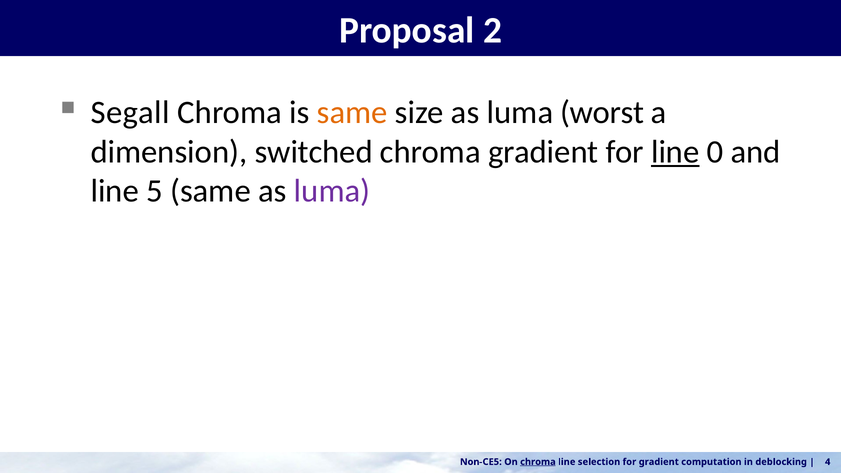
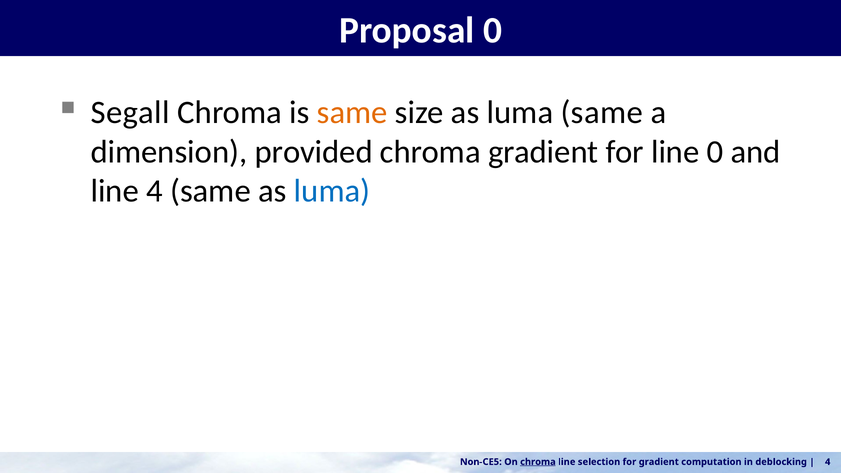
Proposal 2: 2 -> 0
luma worst: worst -> same
switched: switched -> provided
line at (675, 152) underline: present -> none
line 5: 5 -> 4
luma at (332, 191) colour: purple -> blue
